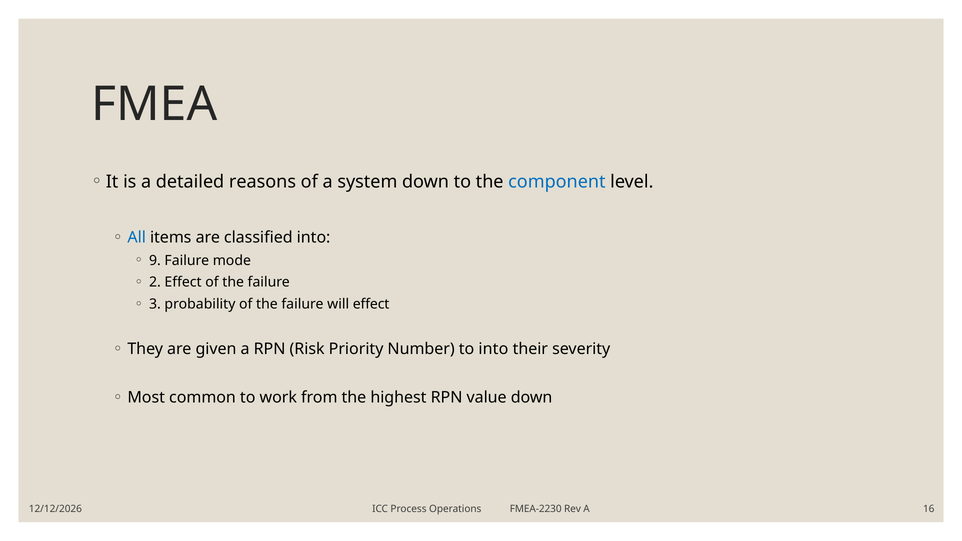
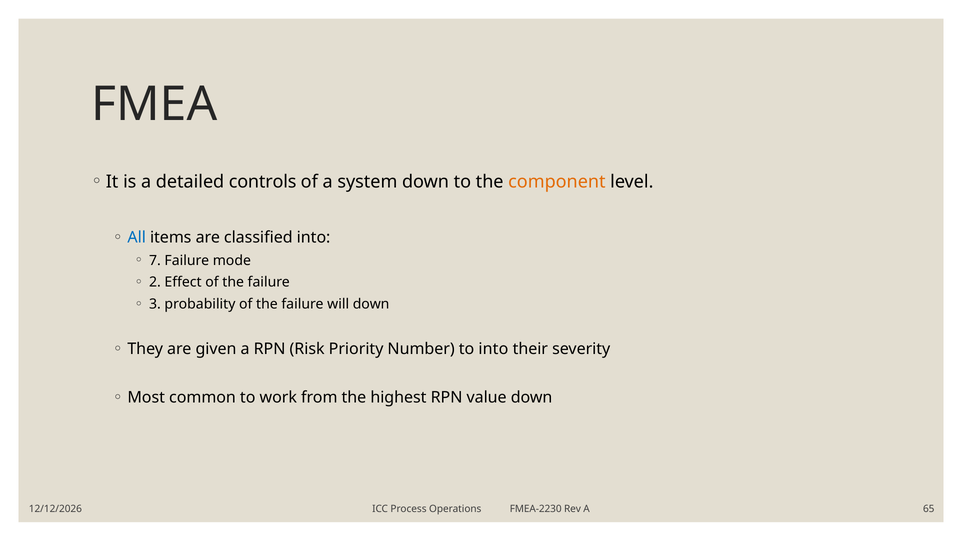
reasons: reasons -> controls
component colour: blue -> orange
9: 9 -> 7
will effect: effect -> down
16: 16 -> 65
